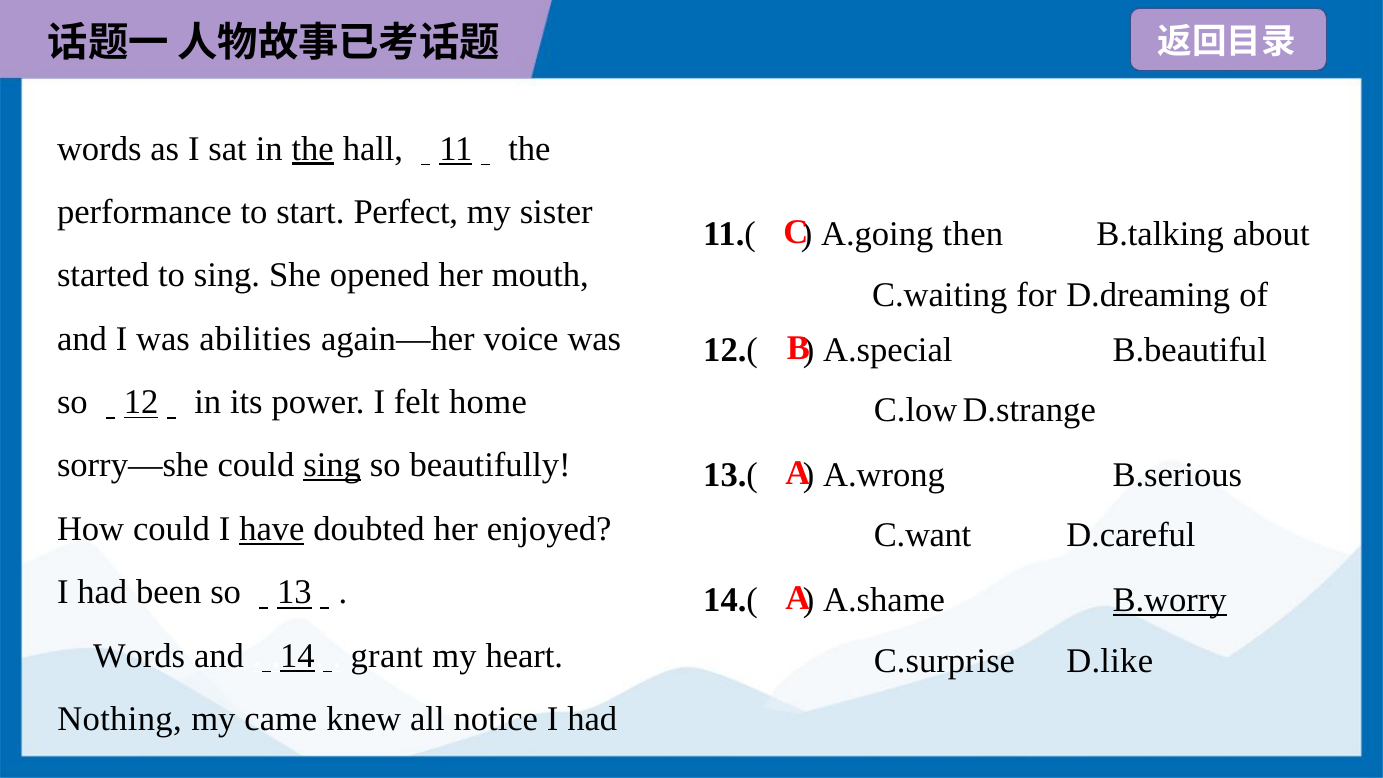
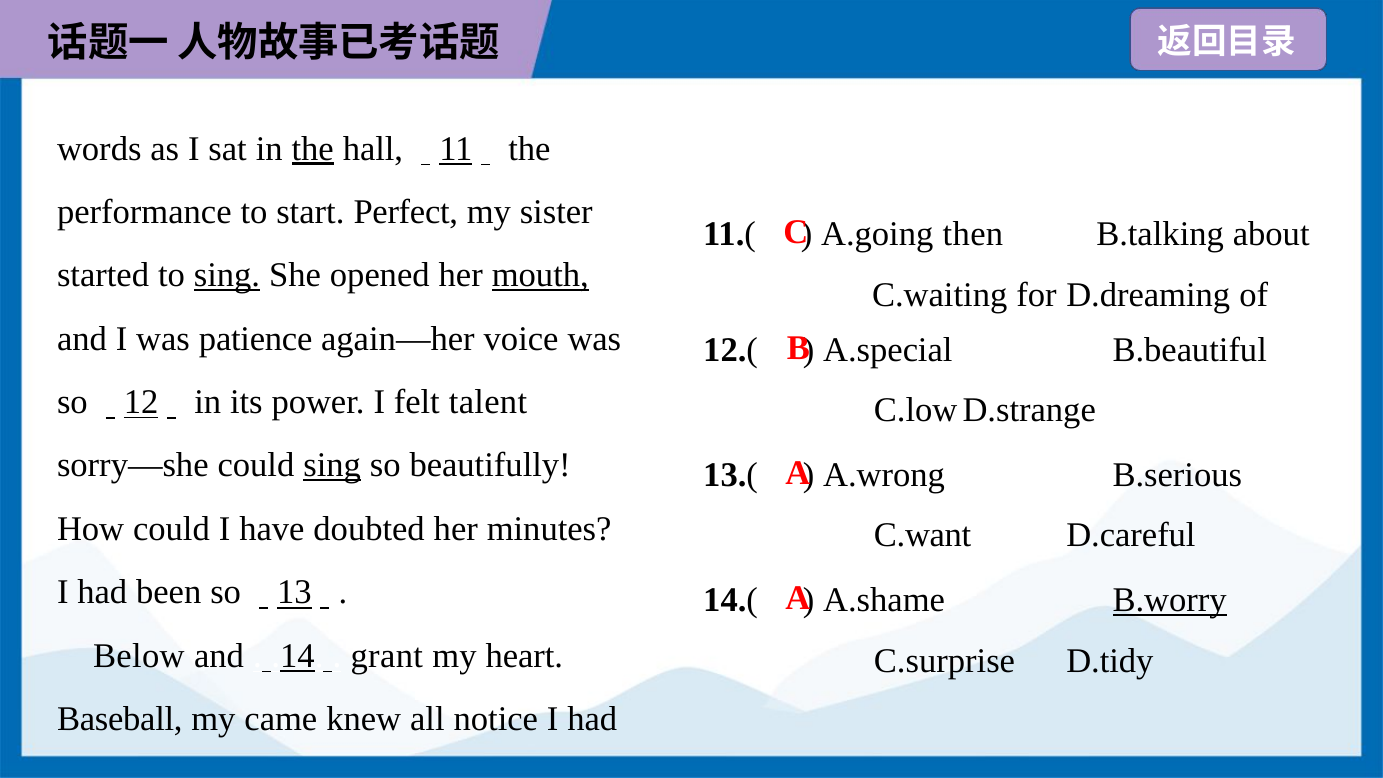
sing at (227, 275) underline: none -> present
mouth underline: none -> present
abilities: abilities -> patience
home: home -> talent
have underline: present -> none
enjoyed: enjoyed -> minutes
Words at (139, 656): Words -> Below
D.like: D.like -> D.tidy
Nothing: Nothing -> Baseball
